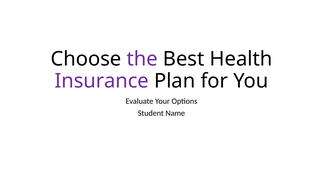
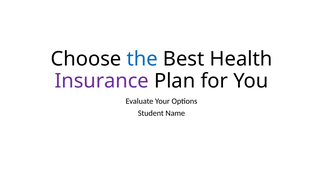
the colour: purple -> blue
